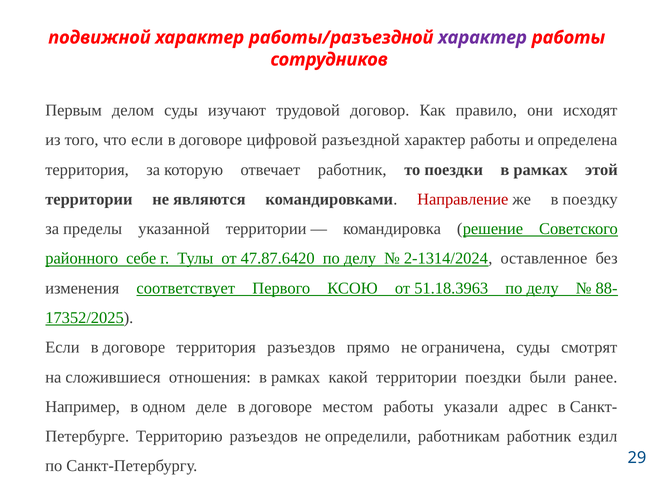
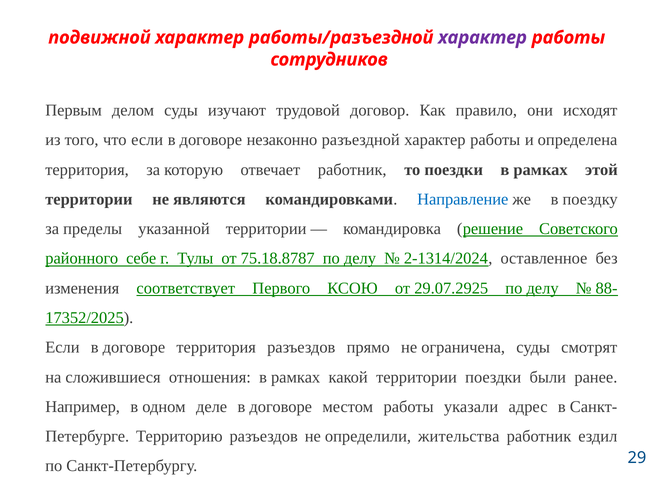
цифровой: цифровой -> незаконно
Направление colour: red -> blue
47.87.6420: 47.87.6420 -> 75.18.8787
51.18.3963: 51.18.3963 -> 29.07.2925
работникам: работникам -> жительства
